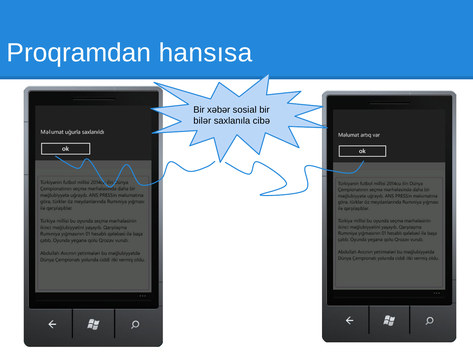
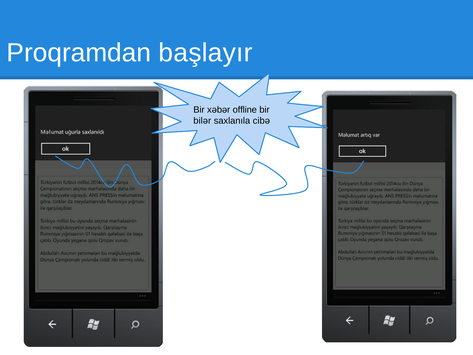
hansısa: hansısa -> başlayır
sosial: sosial -> offline
